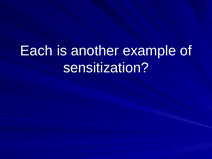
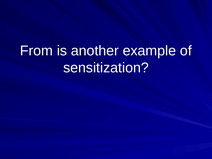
Each: Each -> From
